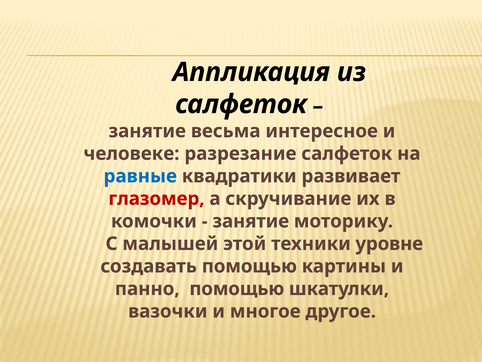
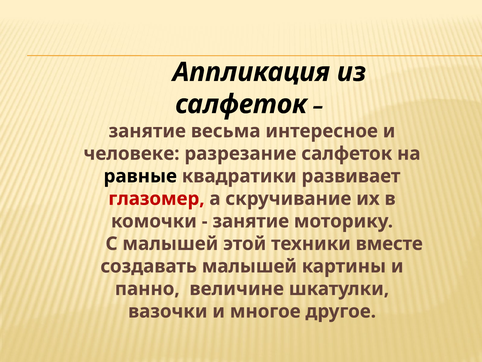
равные colour: blue -> black
уровне: уровне -> вместе
создавать помощью: помощью -> малышей
панно помощью: помощью -> величине
